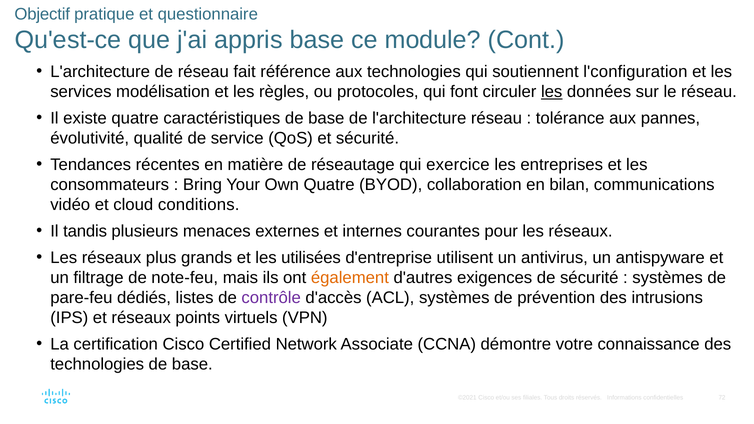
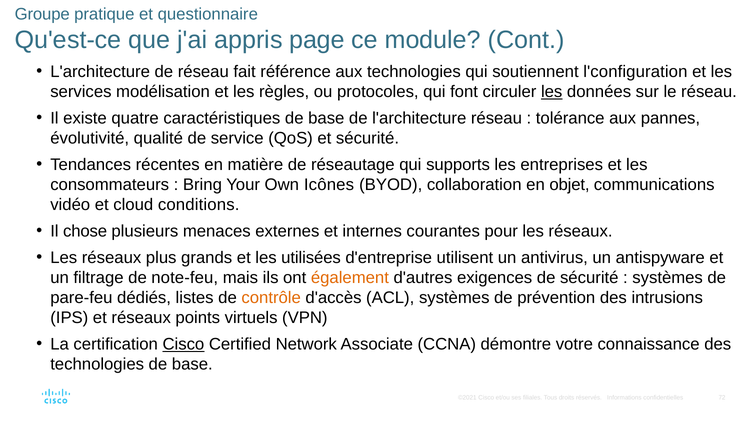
Objectif: Objectif -> Groupe
appris base: base -> page
exercice: exercice -> supports
Own Quatre: Quatre -> Icônes
bilan: bilan -> objet
tandis: tandis -> chose
contrôle colour: purple -> orange
Cisco at (183, 344) underline: none -> present
